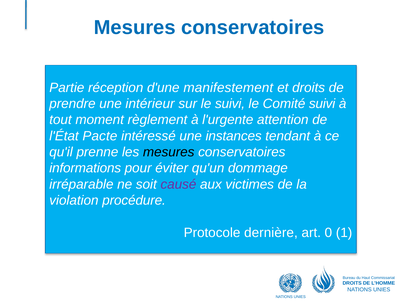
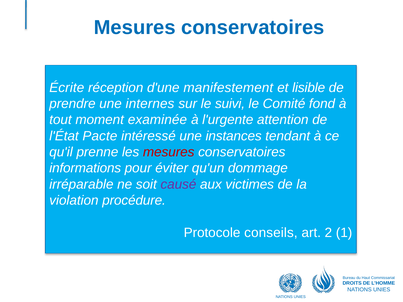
Partie: Partie -> Écrite
et droits: droits -> lisible
intérieur: intérieur -> internes
Comité suivi: suivi -> fond
règlement: règlement -> examinée
mesures at (169, 152) colour: black -> red
dernière: dernière -> conseils
0: 0 -> 2
